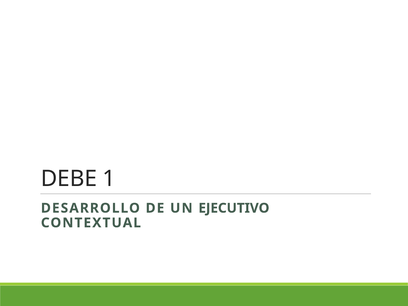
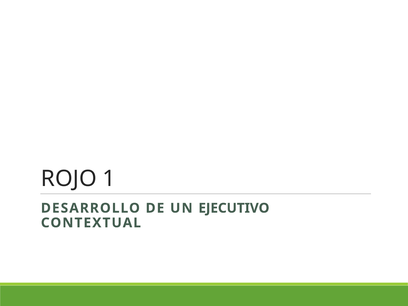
DEBE: DEBE -> ROJO
